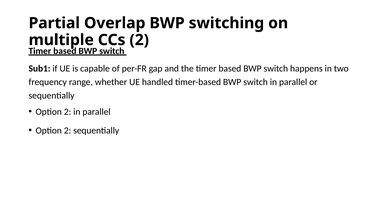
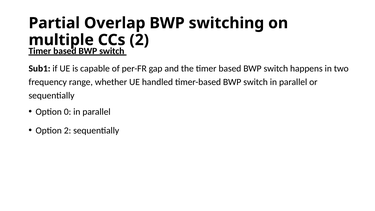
2 at (68, 112): 2 -> 0
